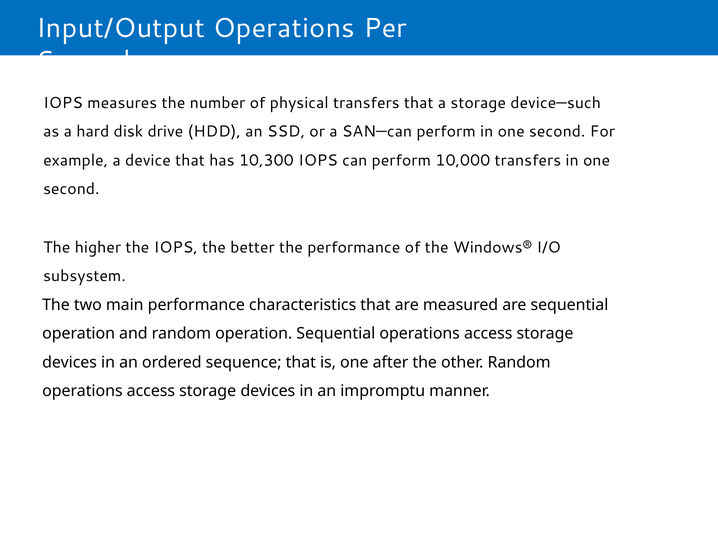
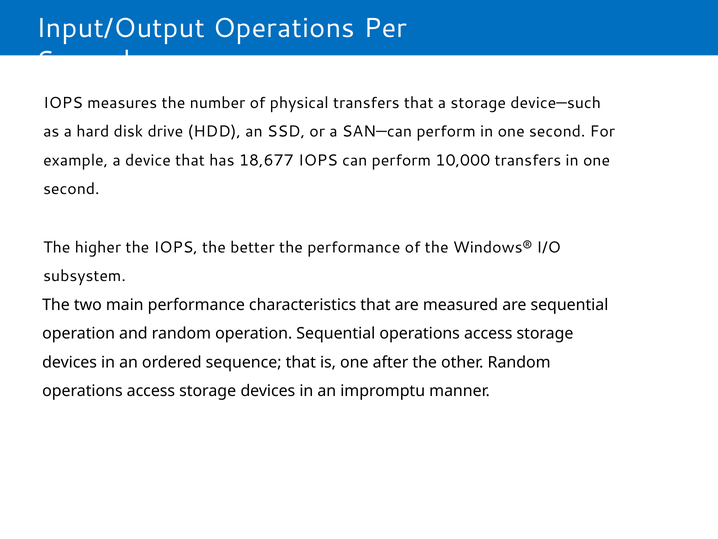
10,300: 10,300 -> 18,677
